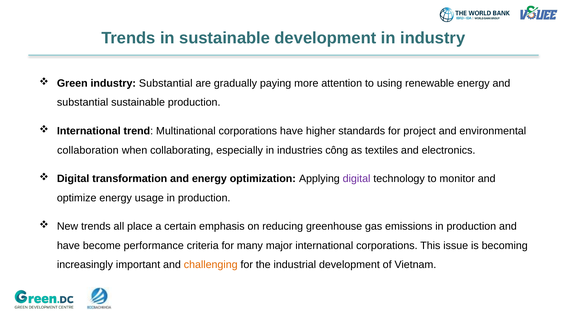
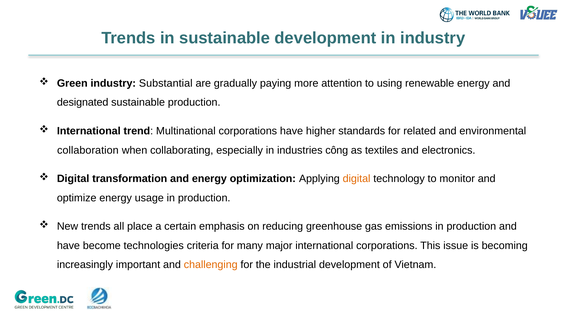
substantial at (83, 102): substantial -> designated
project: project -> related
digital at (357, 179) colour: purple -> orange
performance: performance -> technologies
